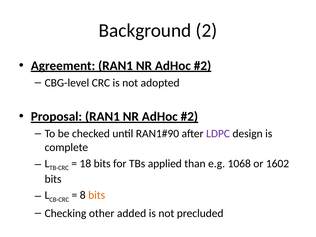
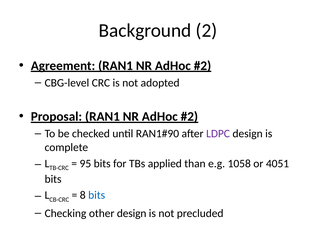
18: 18 -> 95
1068: 1068 -> 1058
1602: 1602 -> 4051
bits at (97, 195) colour: orange -> blue
other added: added -> design
